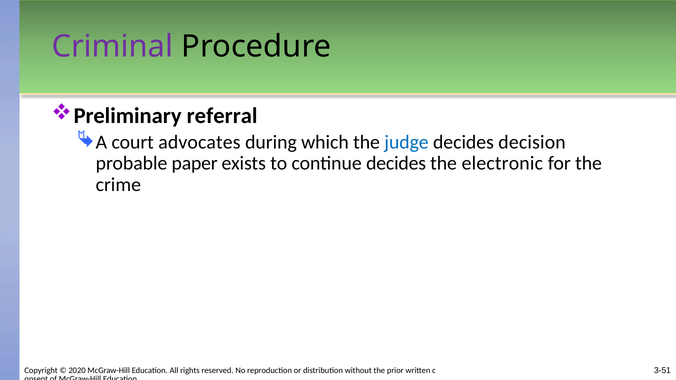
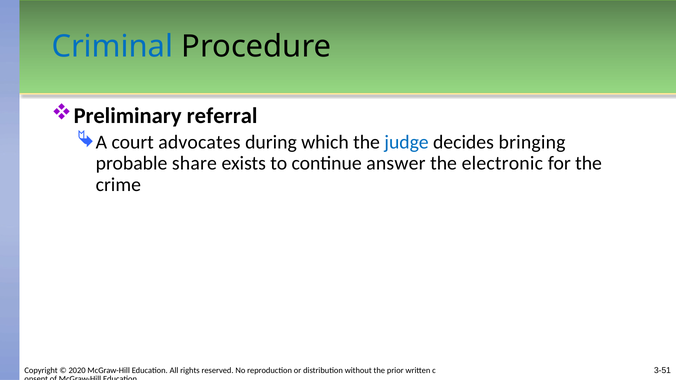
Criminal colour: purple -> blue
decision: decision -> bringing
paper: paper -> share
continue decides: decides -> answer
